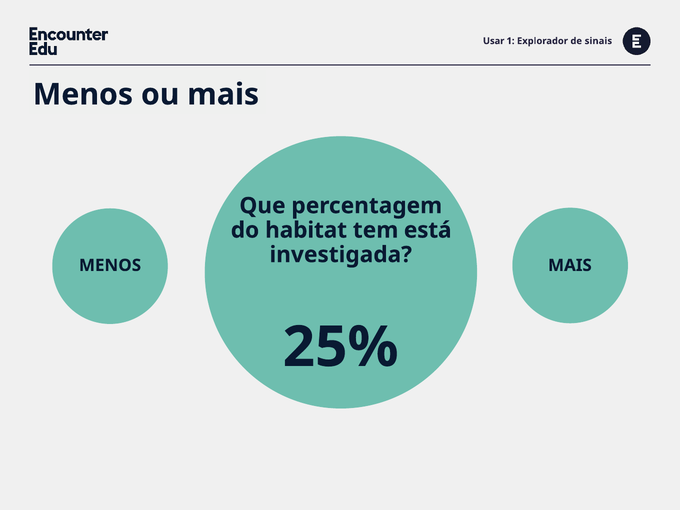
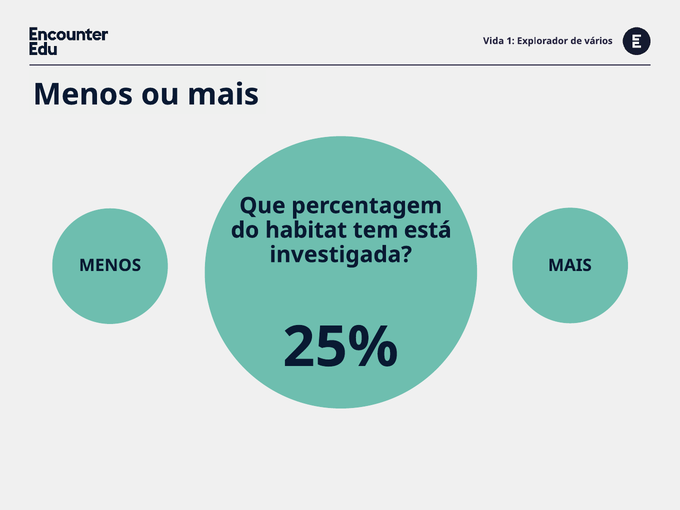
Usar: Usar -> Vida
sinais: sinais -> vários
